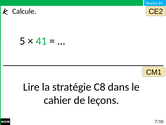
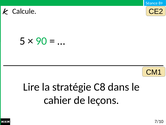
41: 41 -> 90
